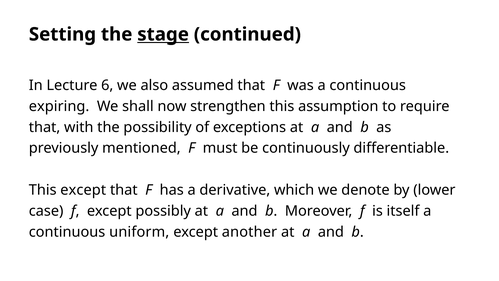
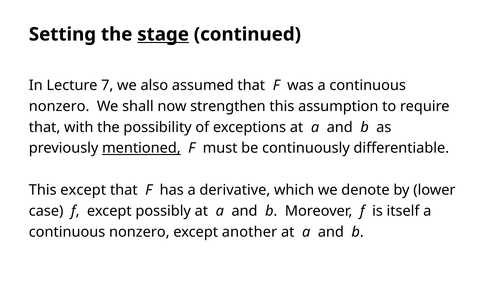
6: 6 -> 7
expiring at (59, 106): expiring -> nonzero
mentioned underline: none -> present
uniform at (139, 232): uniform -> nonzero
